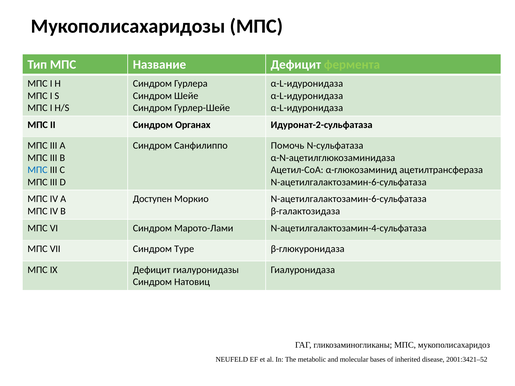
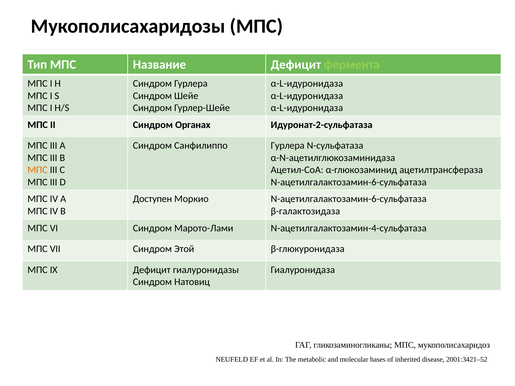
Санфилиппо Помочь: Помочь -> Гурлера
МПС at (37, 170) colour: blue -> orange
Type: Type -> Этой
